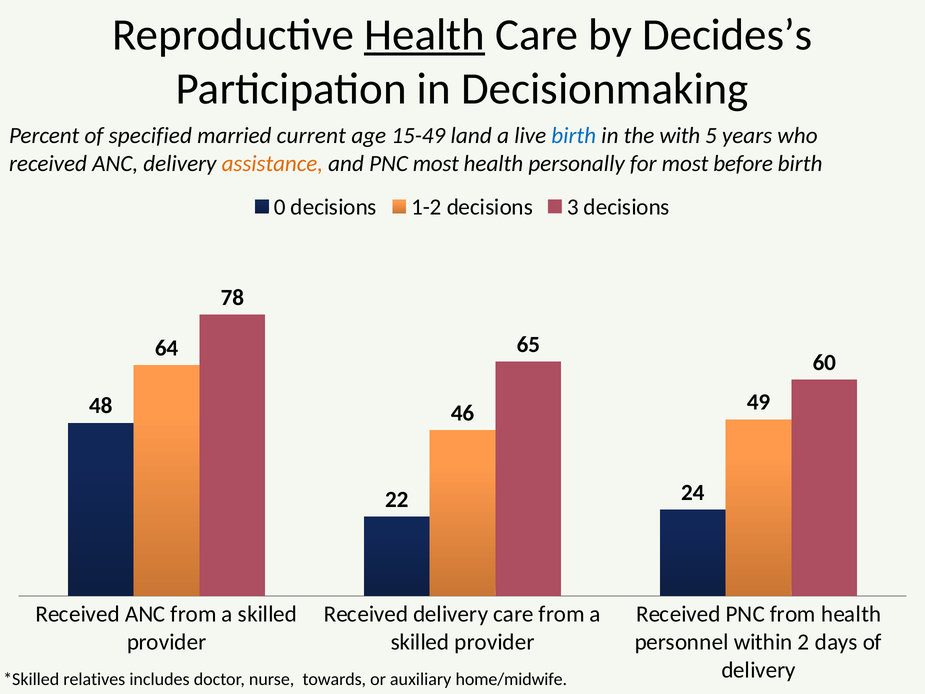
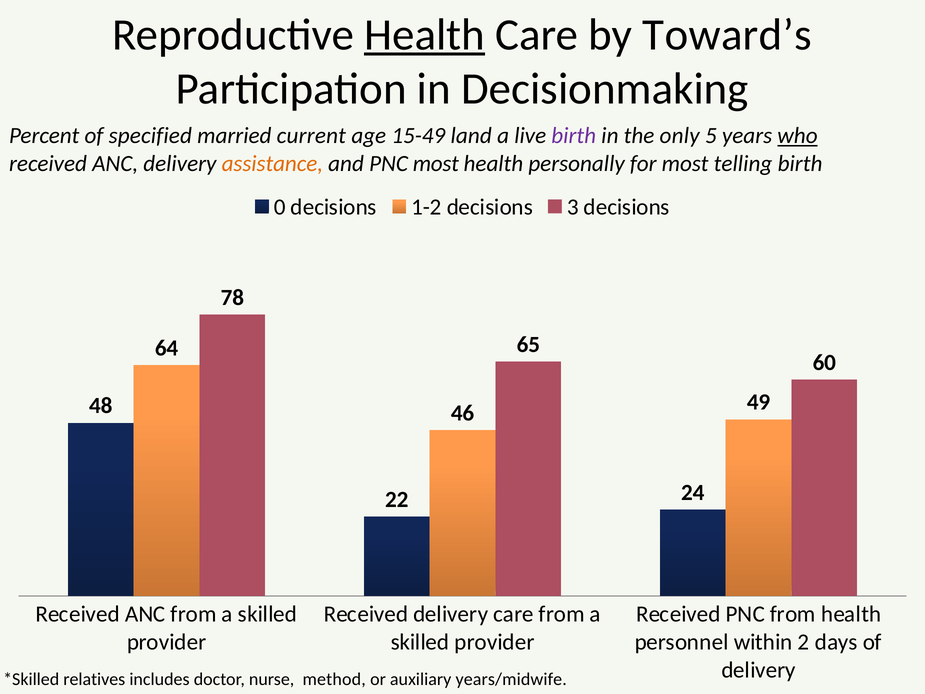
Decides’s: Decides’s -> Toward’s
birth at (574, 136) colour: blue -> purple
with: with -> only
who underline: none -> present
before: before -> telling
towards: towards -> method
home/midwife: home/midwife -> years/midwife
